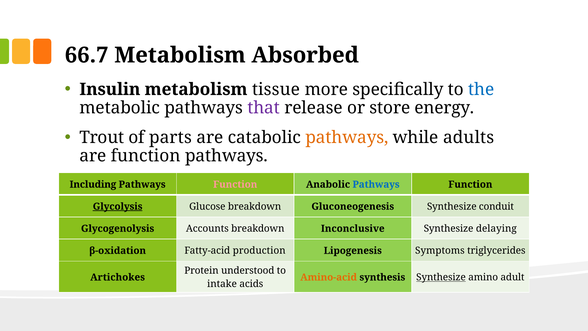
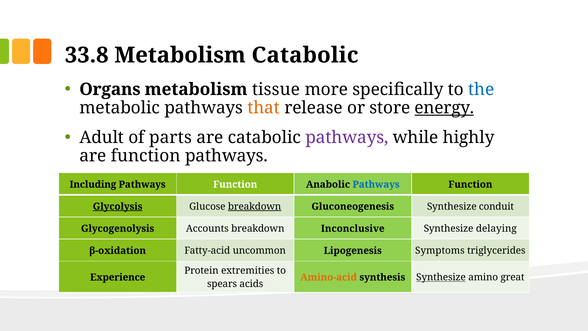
66.7: 66.7 -> 33.8
Metabolism Absorbed: Absorbed -> Catabolic
Insulin: Insulin -> Organs
that colour: purple -> orange
energy underline: none -> present
Trout: Trout -> Adult
pathways at (347, 137) colour: orange -> purple
adults: adults -> highly
Function at (235, 184) colour: pink -> white
breakdown at (255, 206) underline: none -> present
production: production -> uncommon
understood: understood -> extremities
Artichokes: Artichokes -> Experience
adult: adult -> great
intake: intake -> spears
